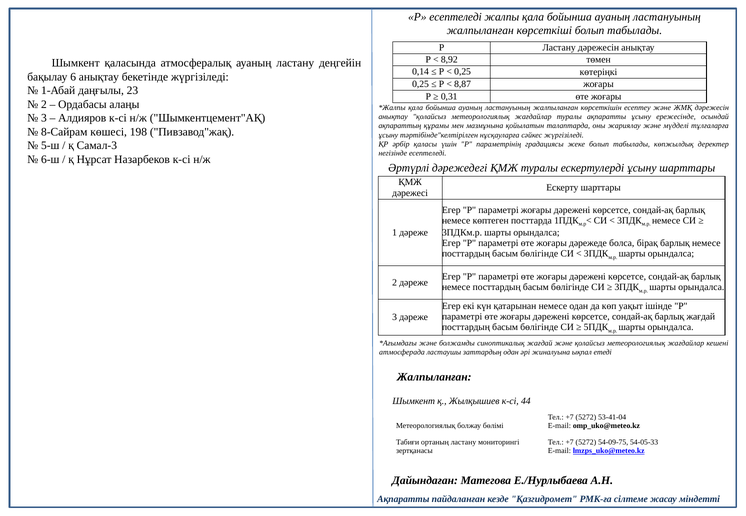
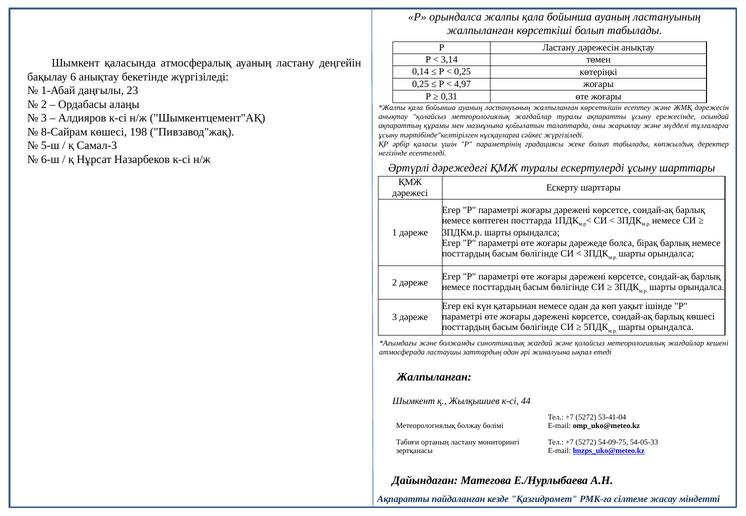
Р есептеледі: есептеледі -> орындалса
8,92: 8,92 -> 3,14
8,87: 8,87 -> 4,97
барлық жағдай: жағдай -> көшесі
